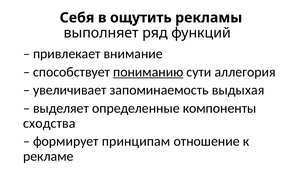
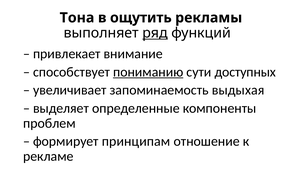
Себя: Себя -> Тона
ряд underline: none -> present
аллегория: аллегория -> доступных
сходства: сходства -> проблем
